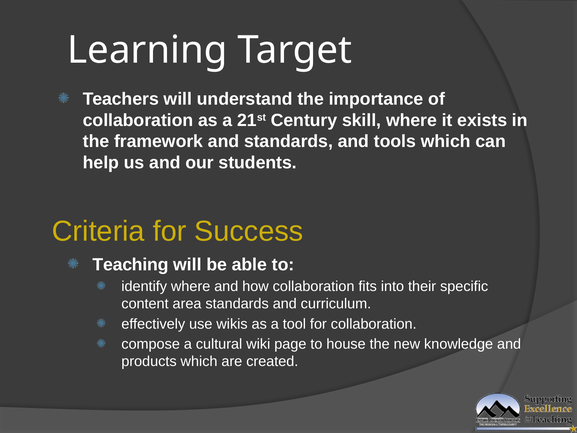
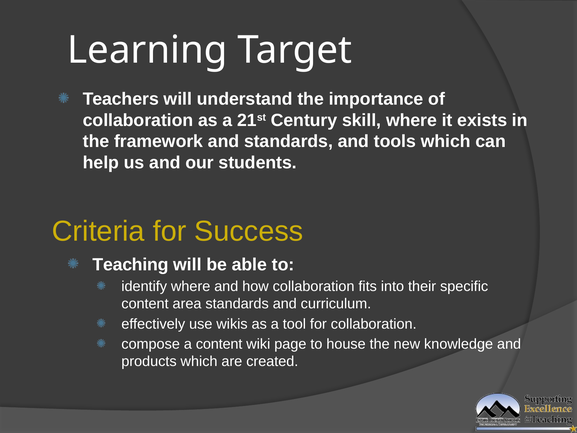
a cultural: cultural -> content
